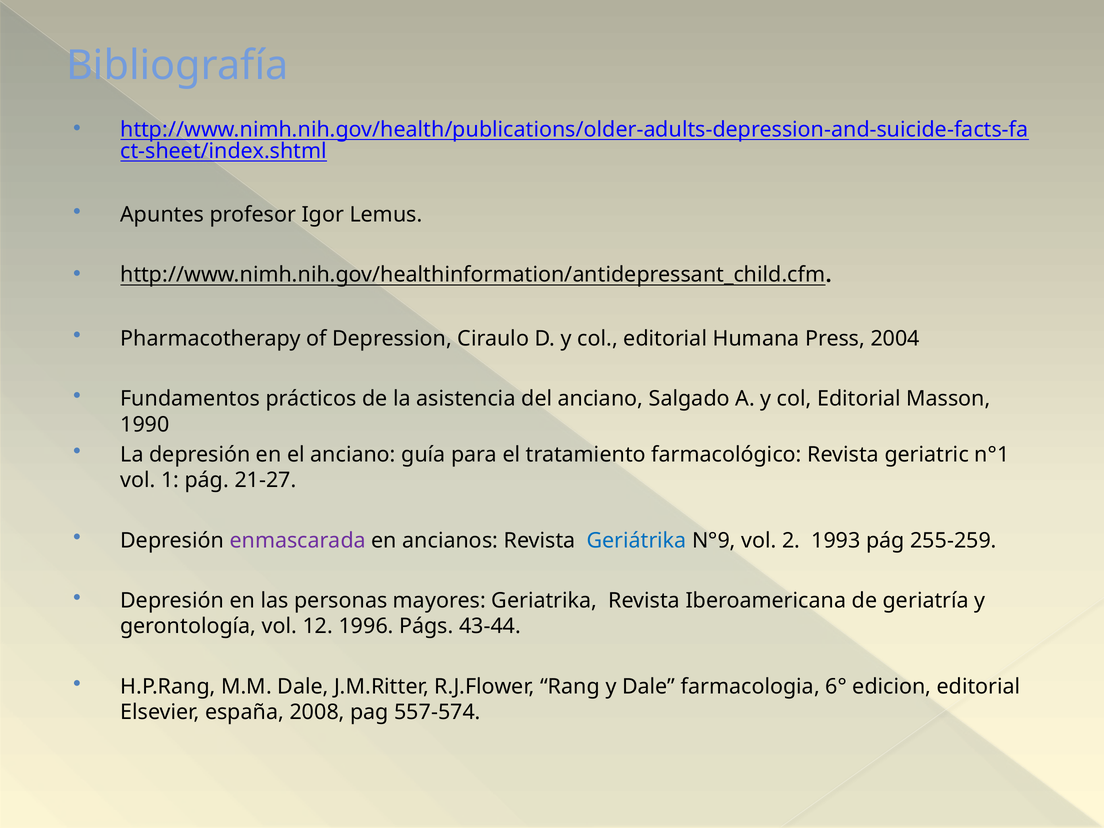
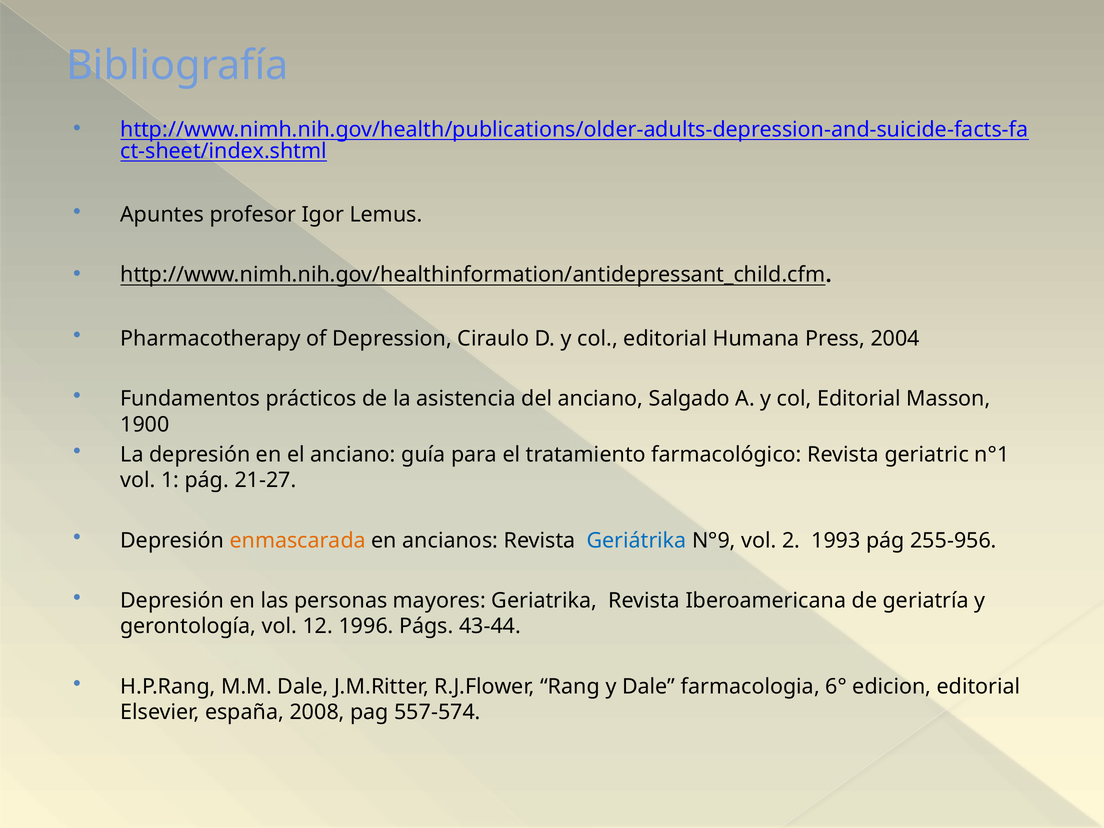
1990: 1990 -> 1900
enmascarada colour: purple -> orange
255-259: 255-259 -> 255-956
